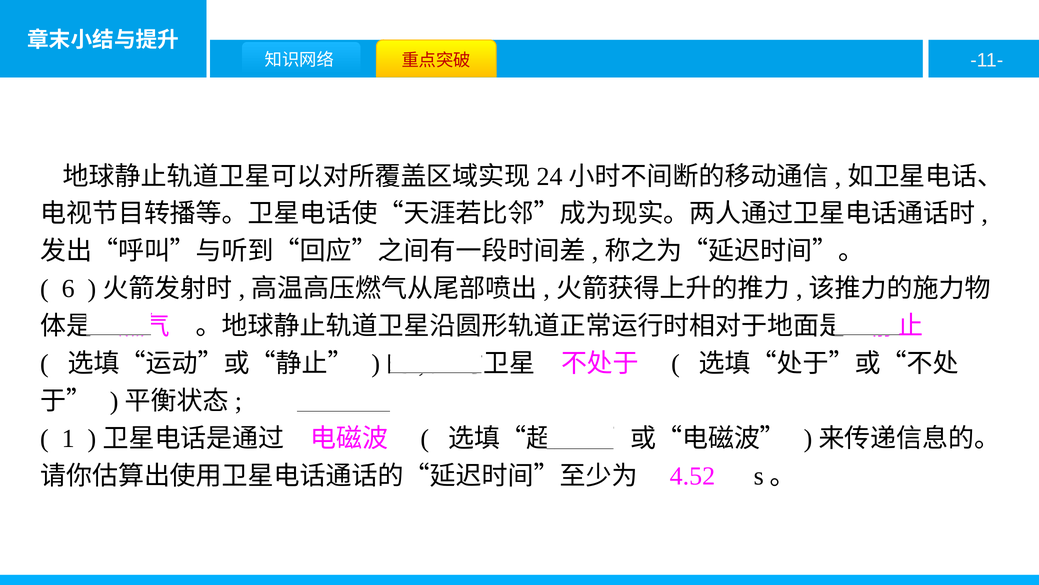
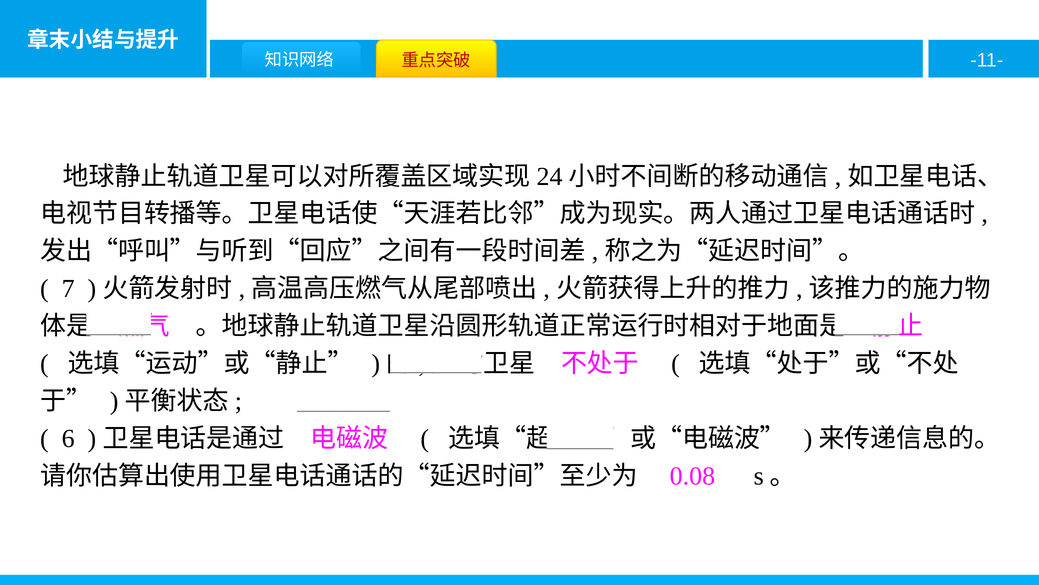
6: 6 -> 7
1: 1 -> 6
4.52: 4.52 -> 0.08
